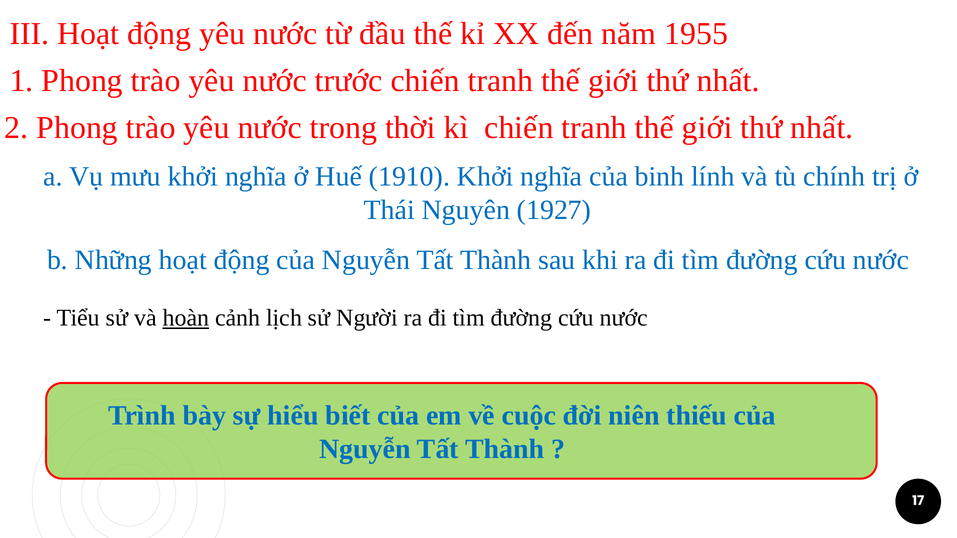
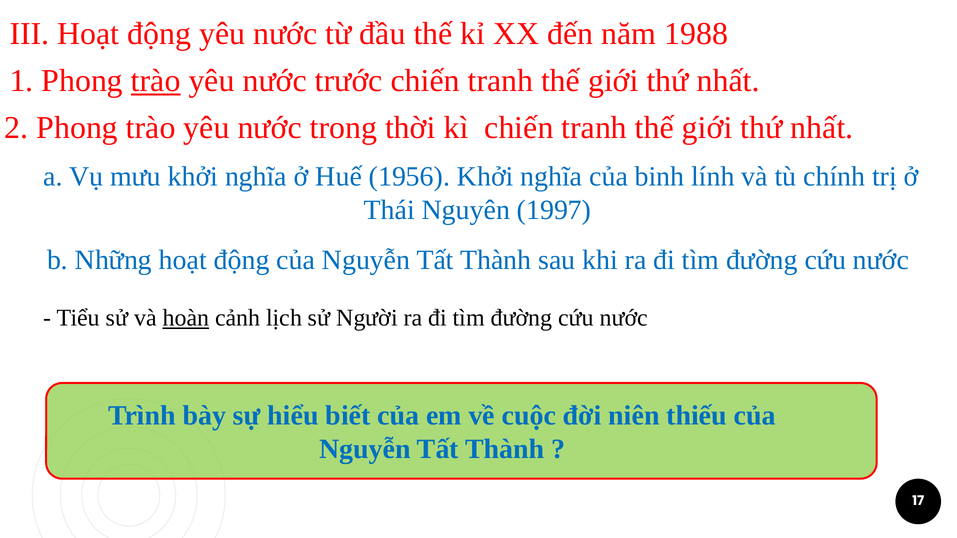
1955: 1955 -> 1988
trào at (156, 81) underline: none -> present
1910: 1910 -> 1956
1927: 1927 -> 1997
